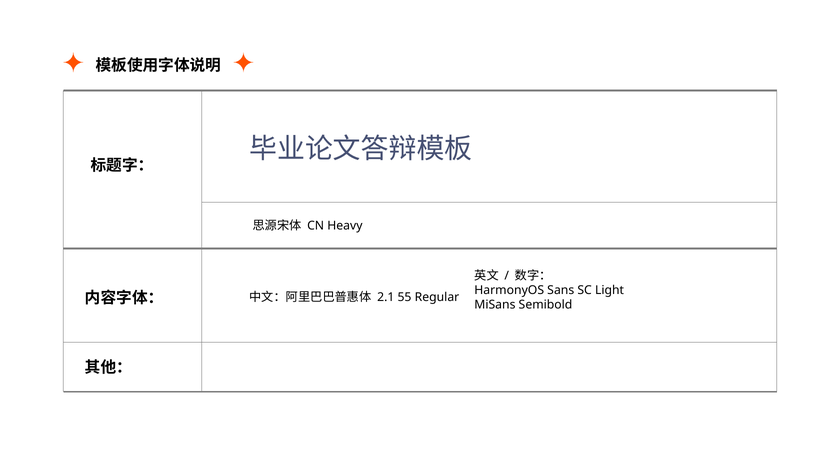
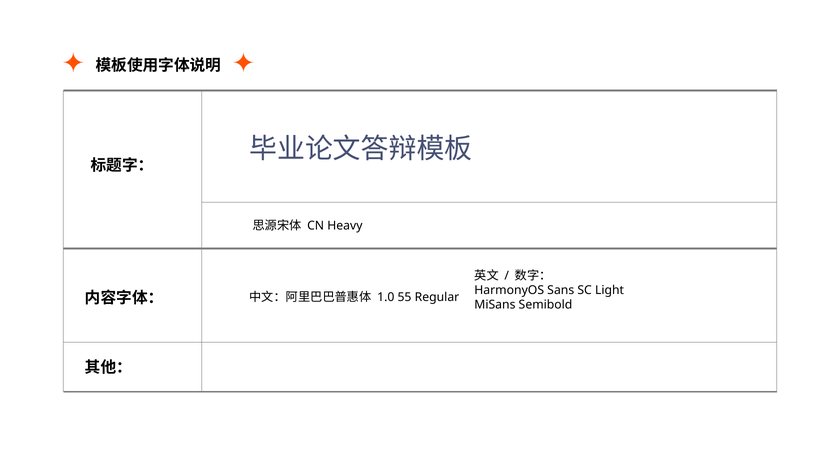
2.1: 2.1 -> 1.0
